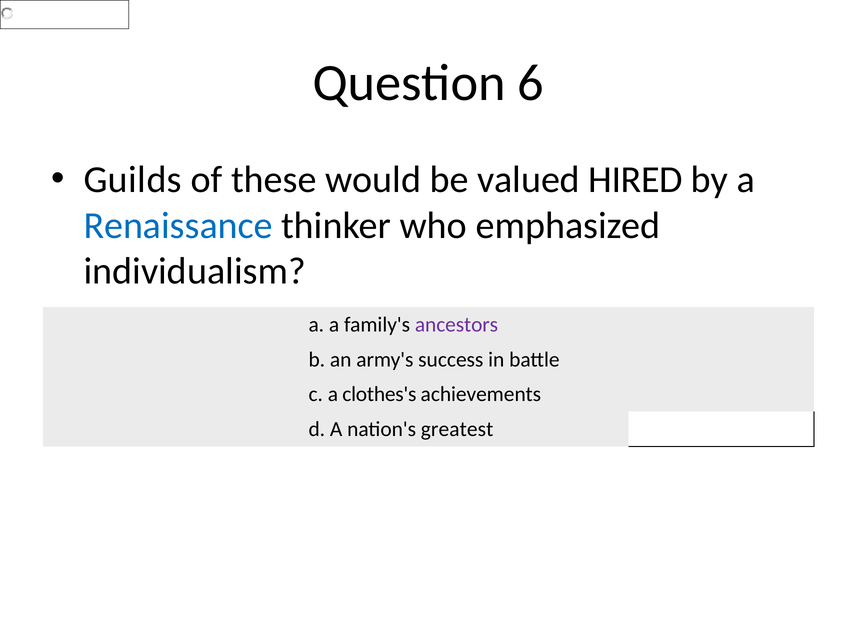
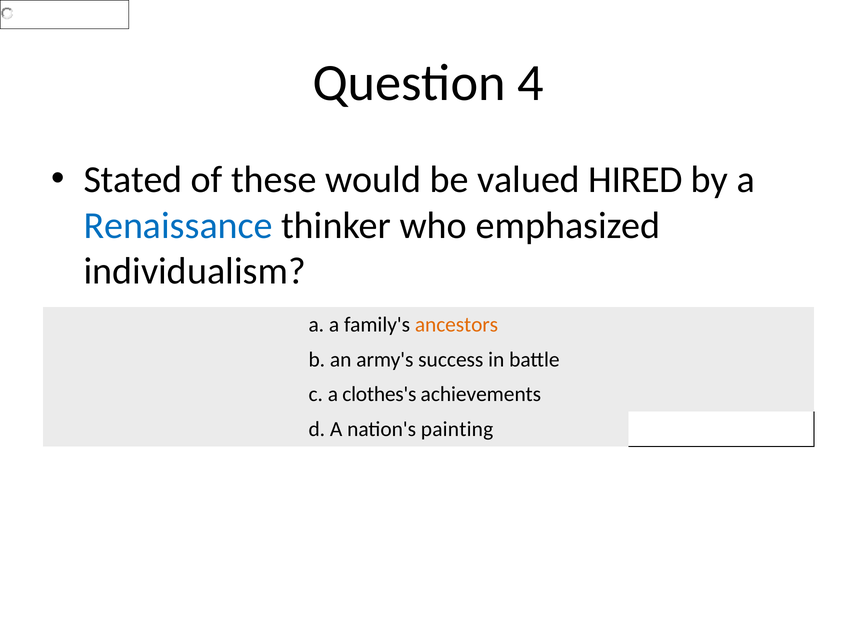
6: 6 -> 4
Guilds: Guilds -> Stated
ancestors colour: purple -> orange
greatest: greatest -> painting
